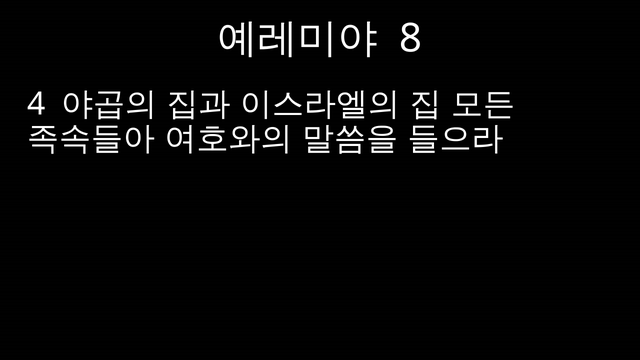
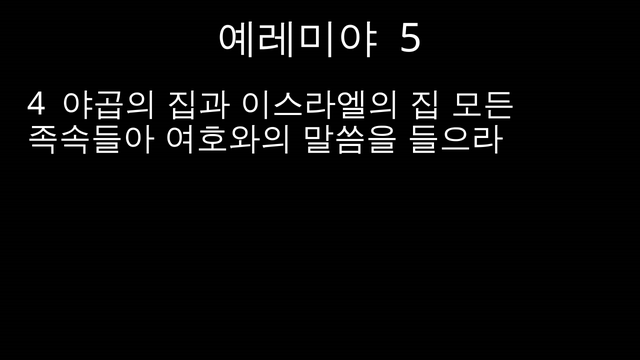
8: 8 -> 5
